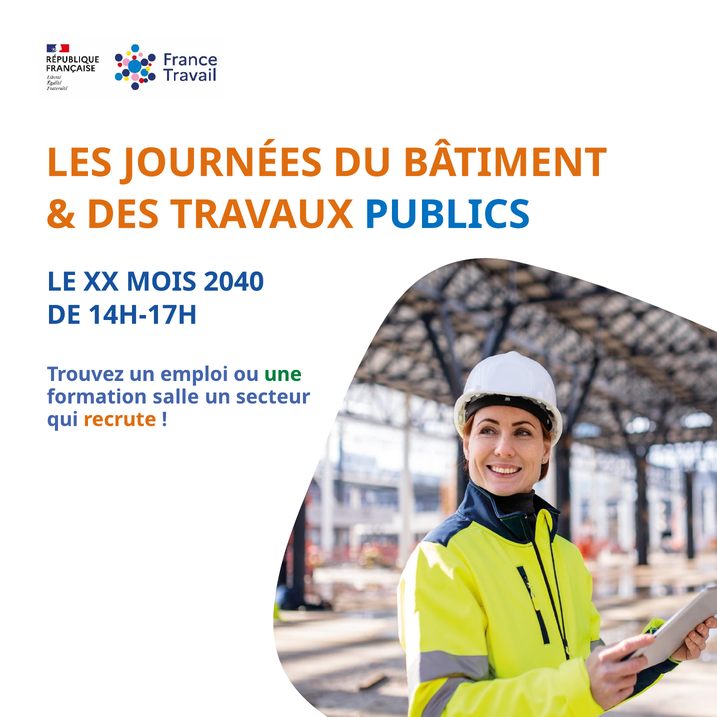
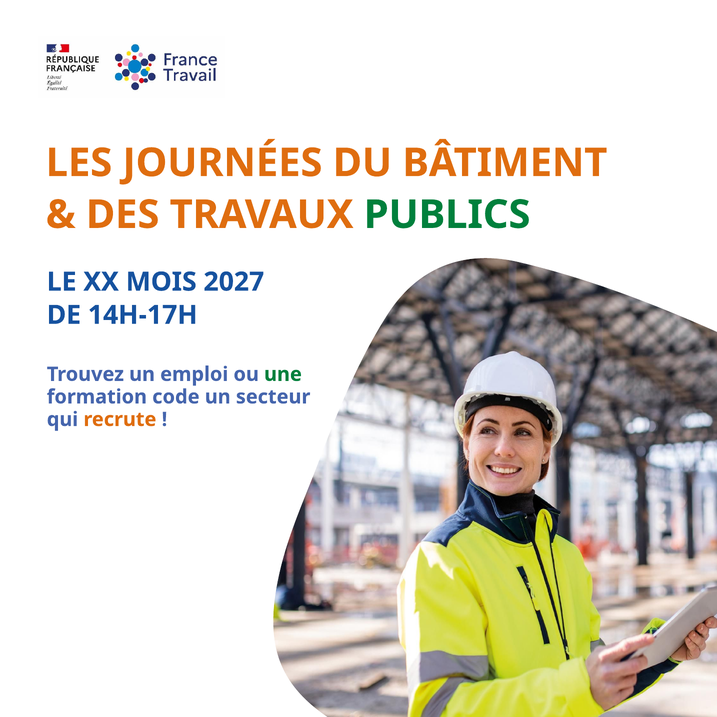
PUBLICS colour: blue -> green
2040: 2040 -> 2027
salle: salle -> code
